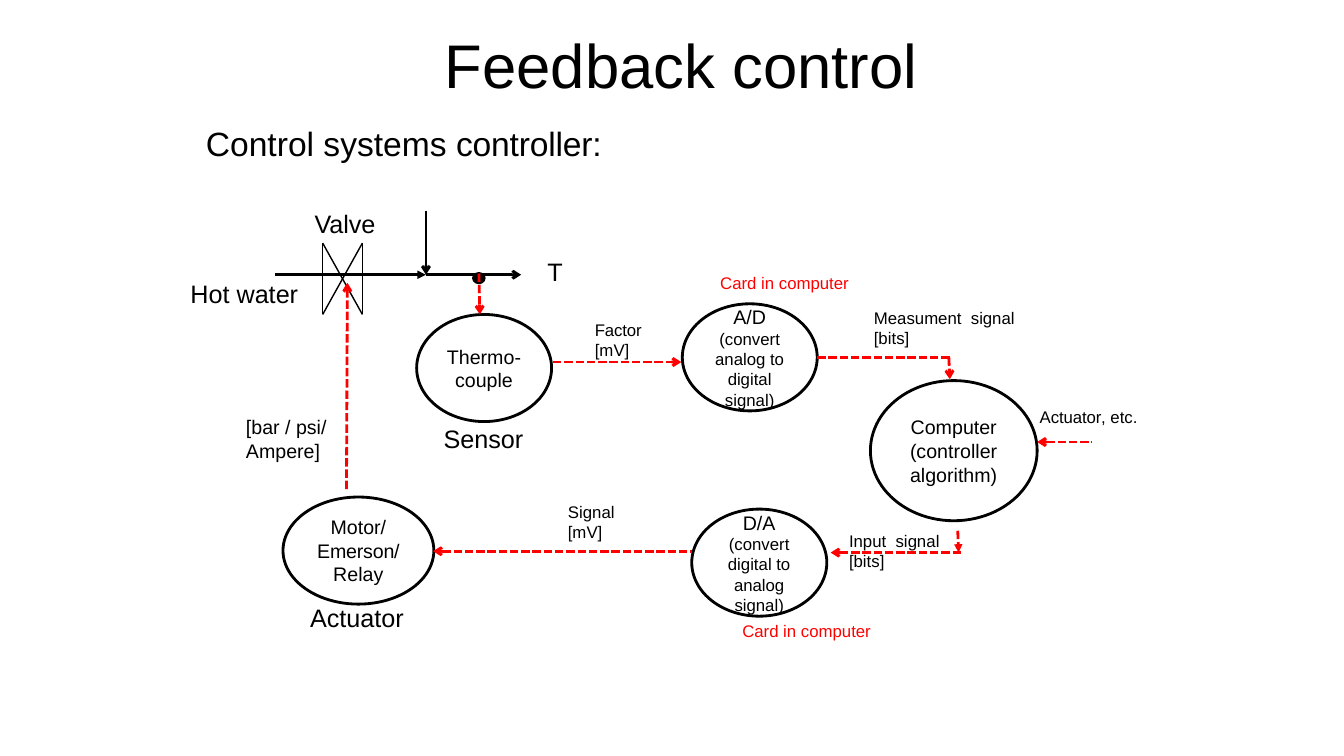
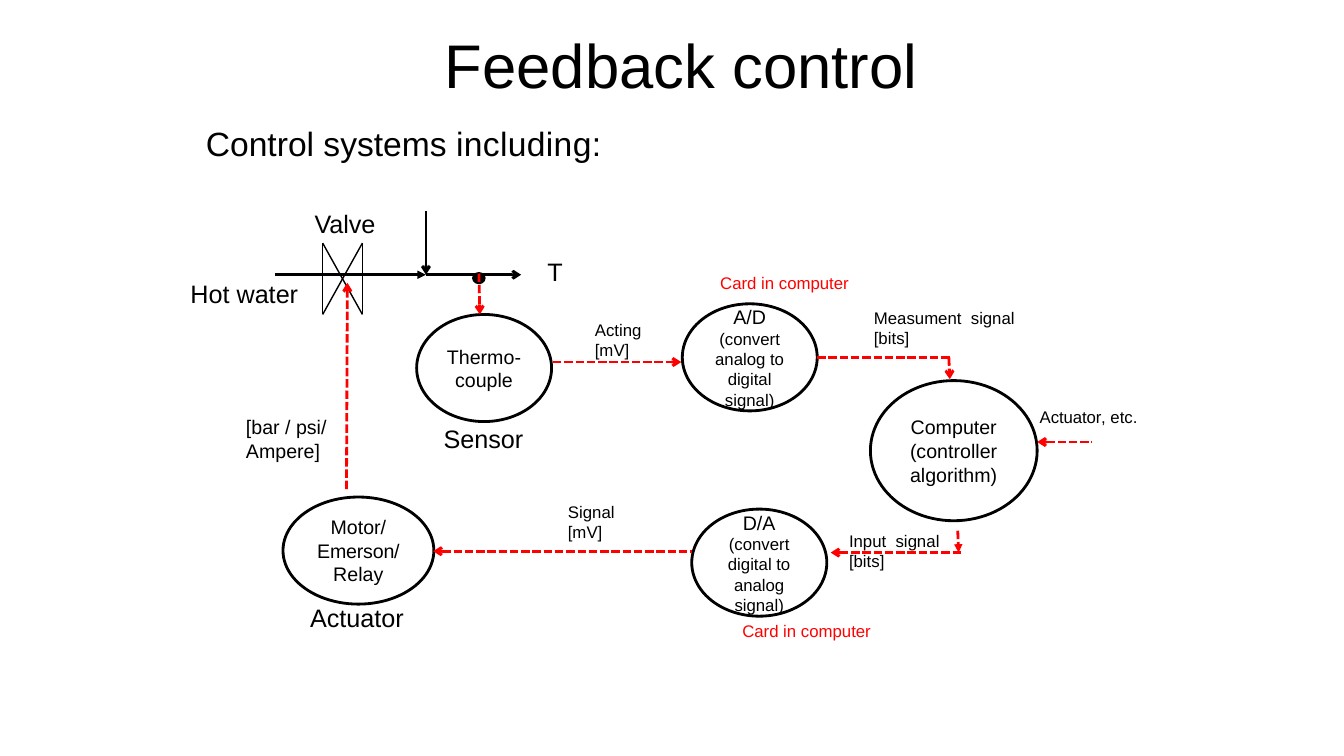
systems controller: controller -> including
Factor: Factor -> Acting
